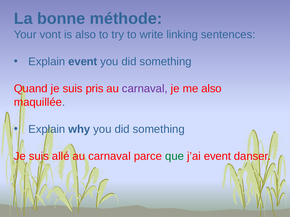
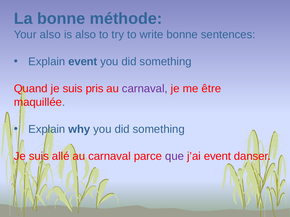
Your vont: vont -> also
write linking: linking -> bonne
me also: also -> être
que colour: green -> purple
